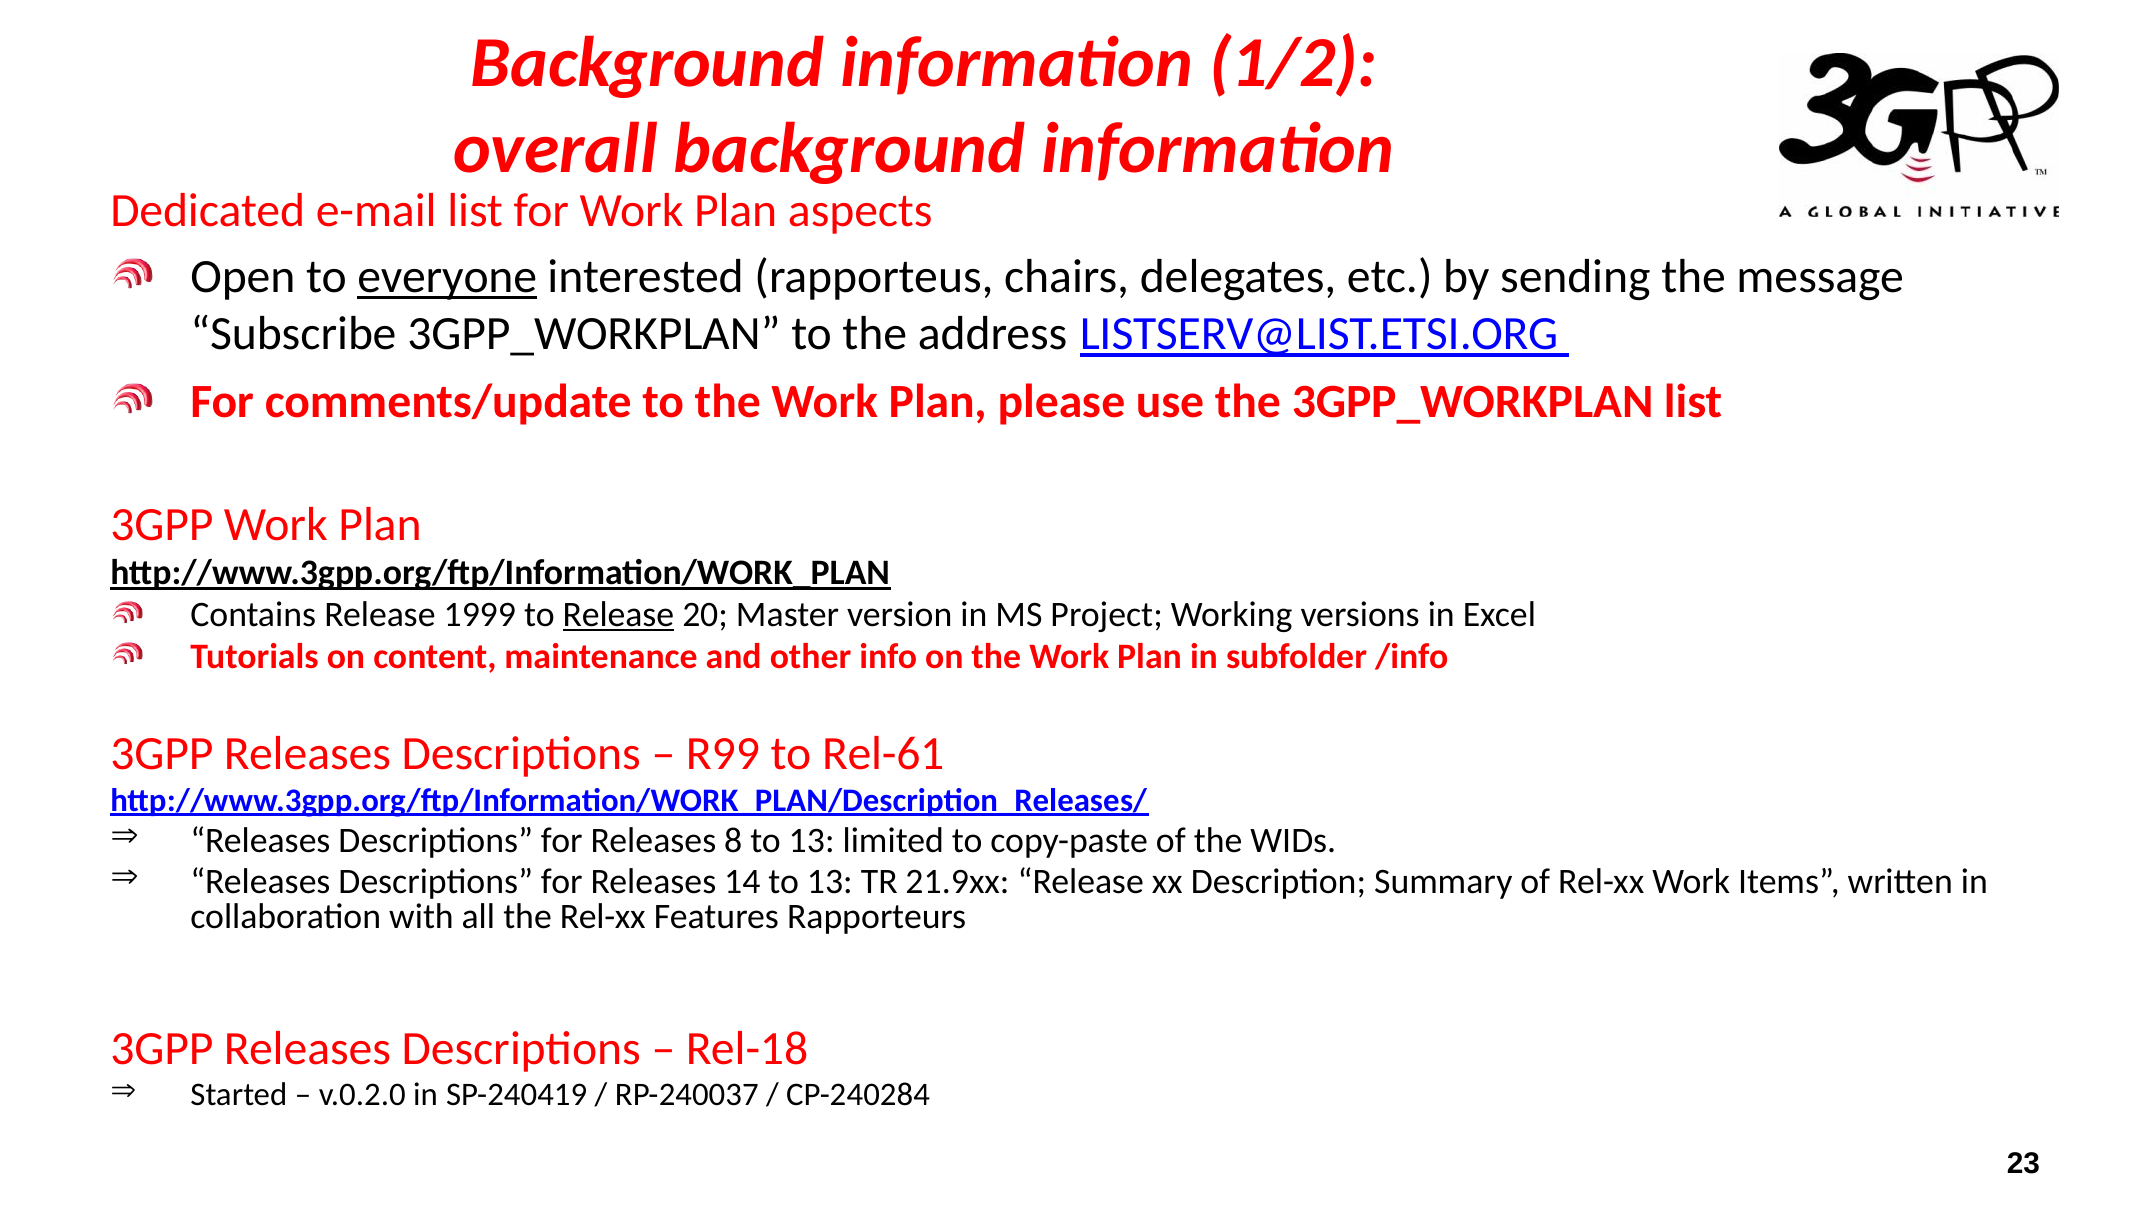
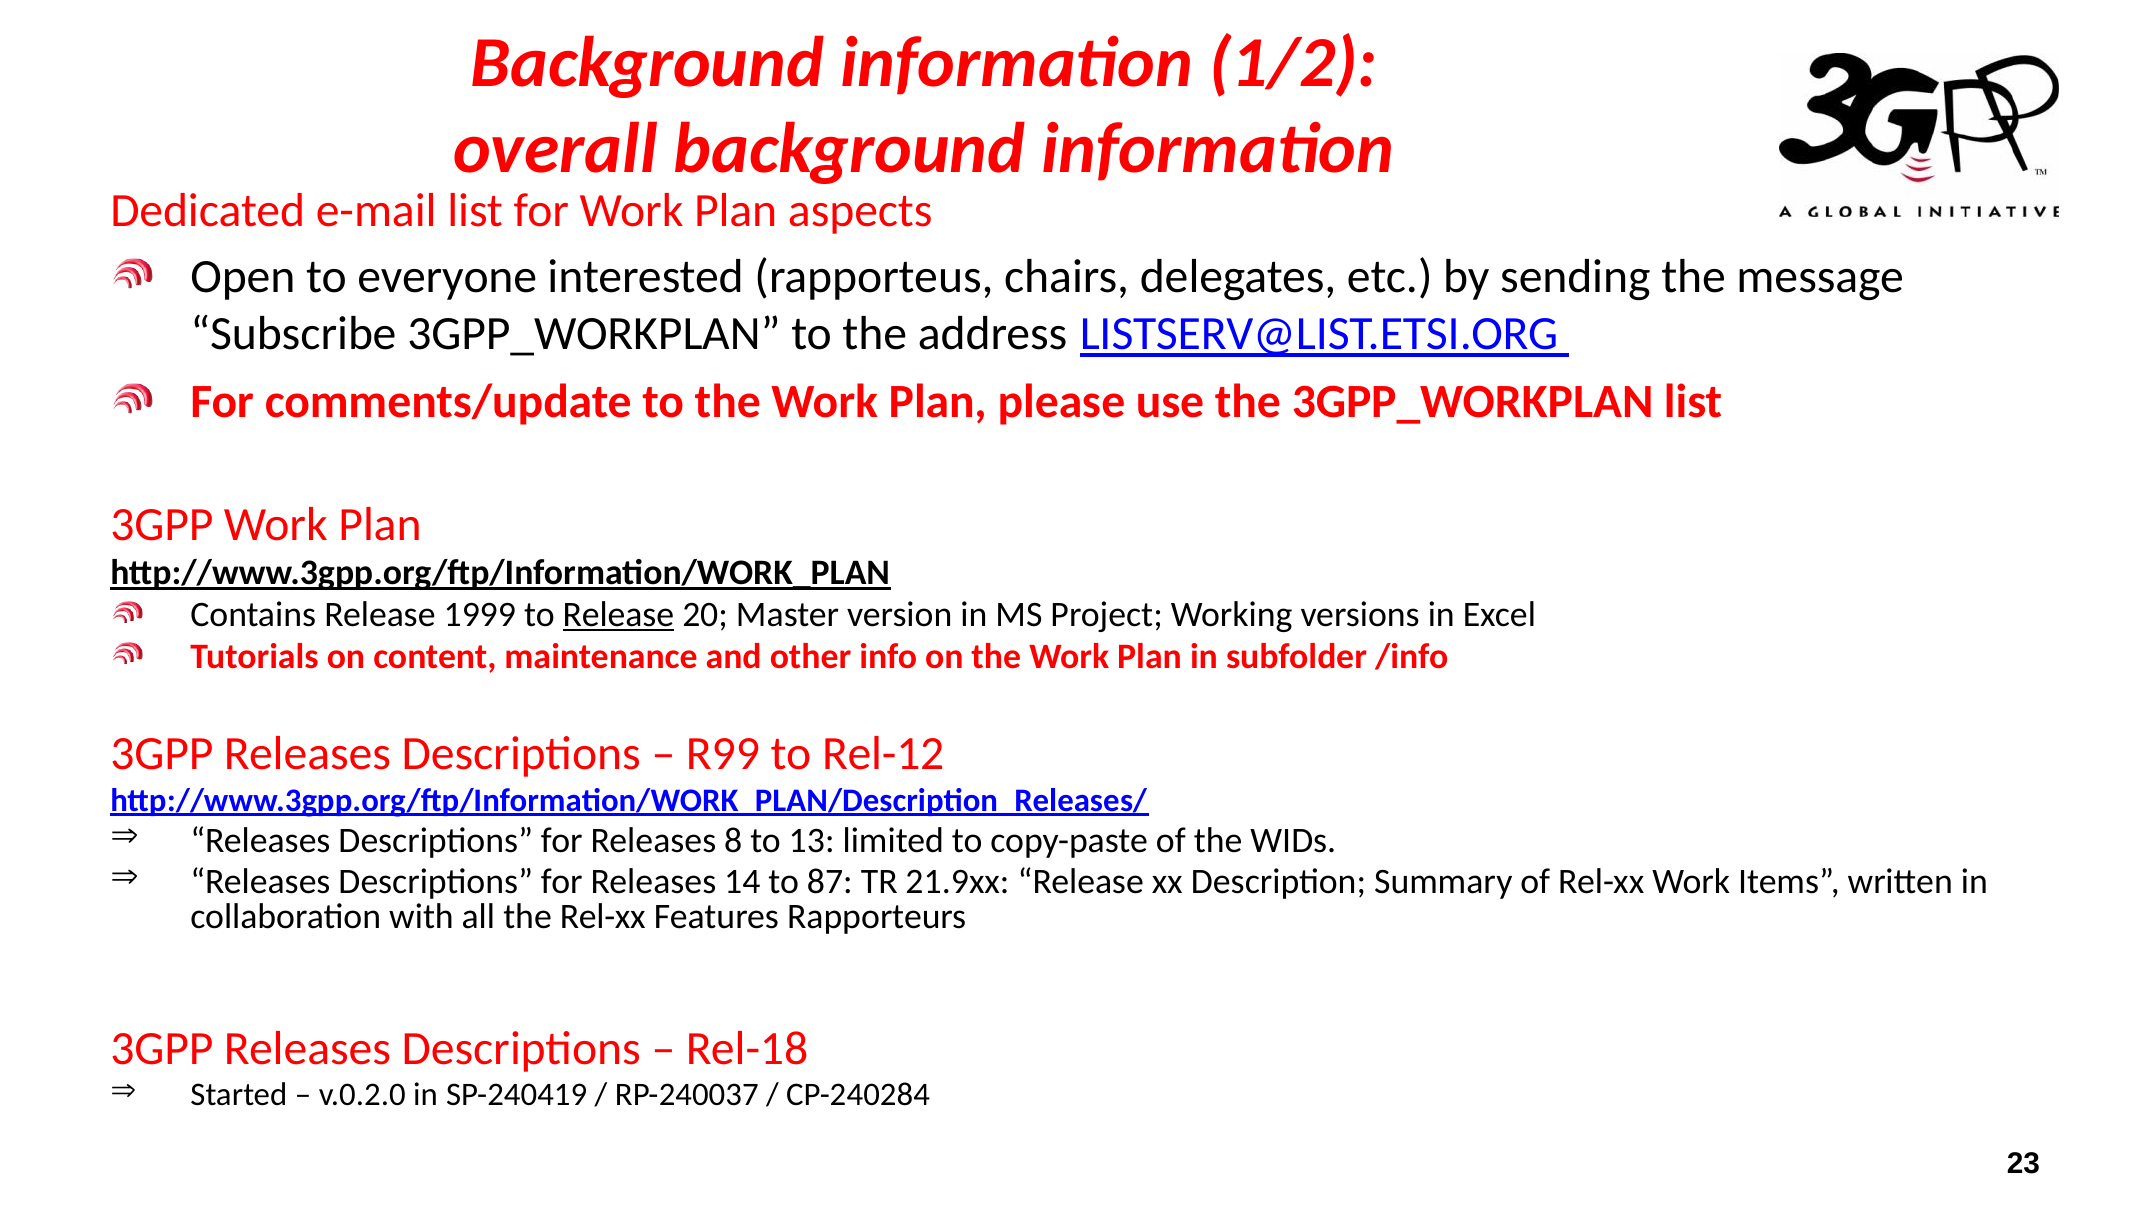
everyone underline: present -> none
Rel-61: Rel-61 -> Rel-12
14 to 13: 13 -> 87
